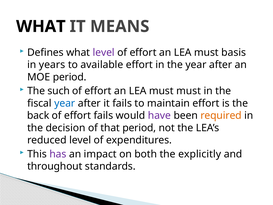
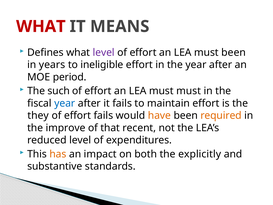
WHAT at (41, 26) colour: black -> red
must basis: basis -> been
available: available -> ineligible
back: back -> they
have colour: purple -> orange
decision: decision -> improve
that period: period -> recent
has colour: purple -> orange
throughout: throughout -> substantive
